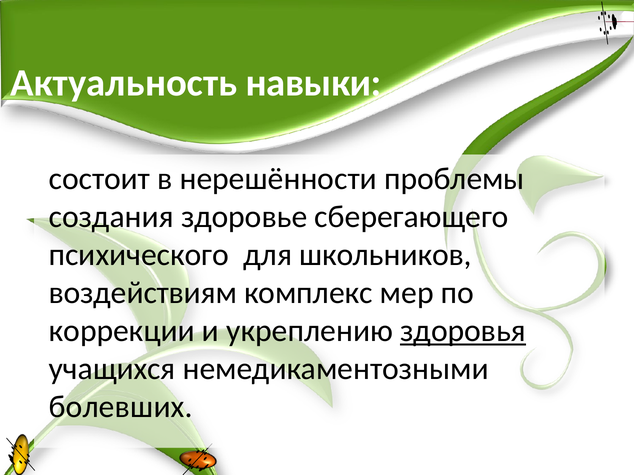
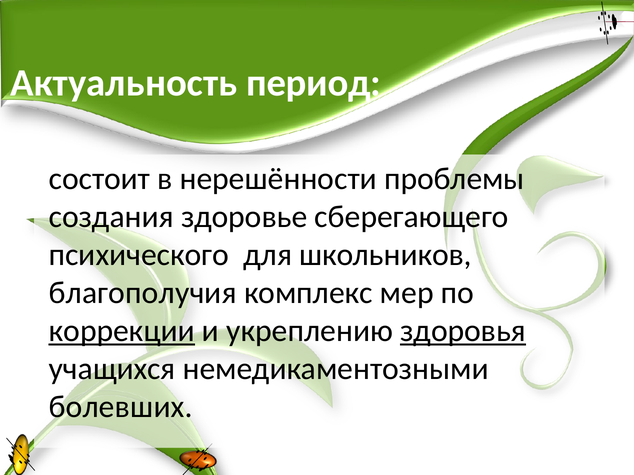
навыки: навыки -> период
воздействиям: воздействиям -> благополучия
коррекции underline: none -> present
